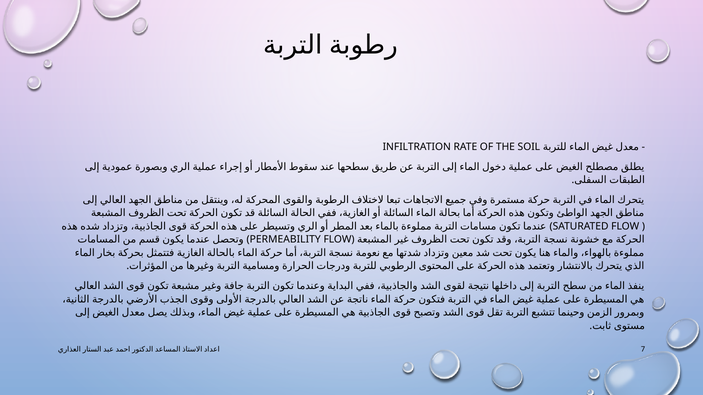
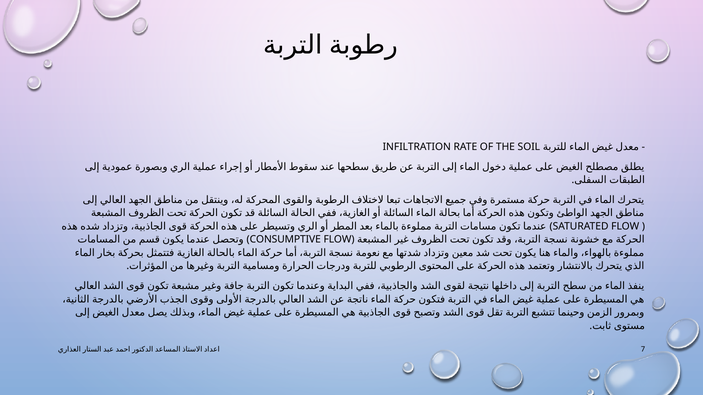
PERMEABILITY: PERMEABILITY -> CONSUMPTIVE
